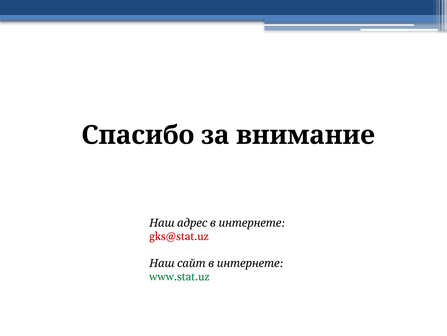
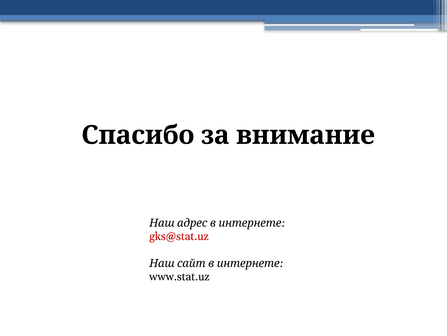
www.stat.uz colour: green -> black
